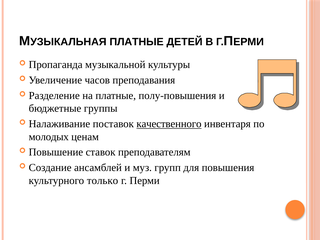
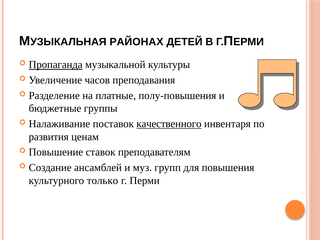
ПЛАТНЫЕ at (137, 42): ПЛАТНЫЕ -> РАЙОНАХ
Пропаганда underline: none -> present
молодых: молодых -> развития
